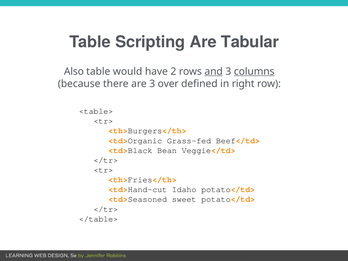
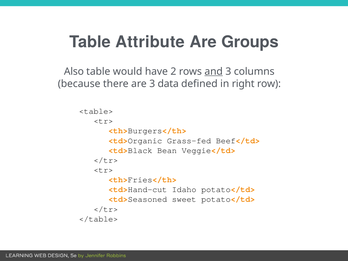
Scripting: Scripting -> Attribute
Tabular: Tabular -> Groups
columns underline: present -> none
over: over -> data
